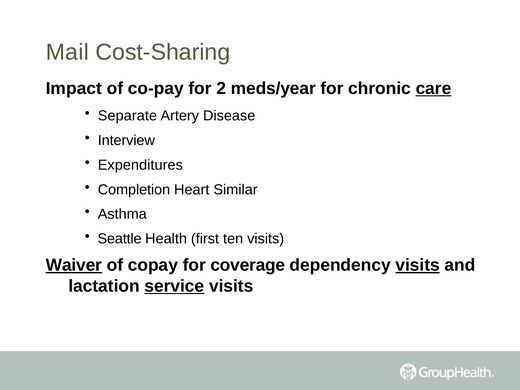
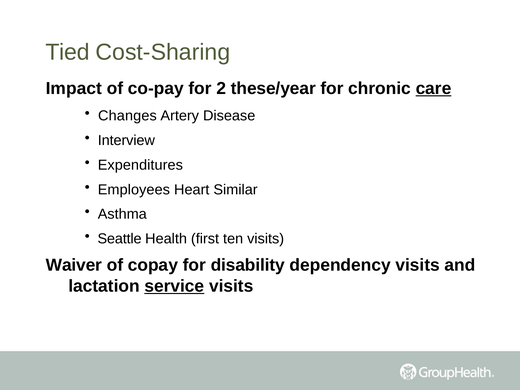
Mail: Mail -> Tied
meds/year: meds/year -> these/year
Separate: Separate -> Changes
Completion: Completion -> Employees
Waiver underline: present -> none
coverage: coverage -> disability
visits at (418, 265) underline: present -> none
